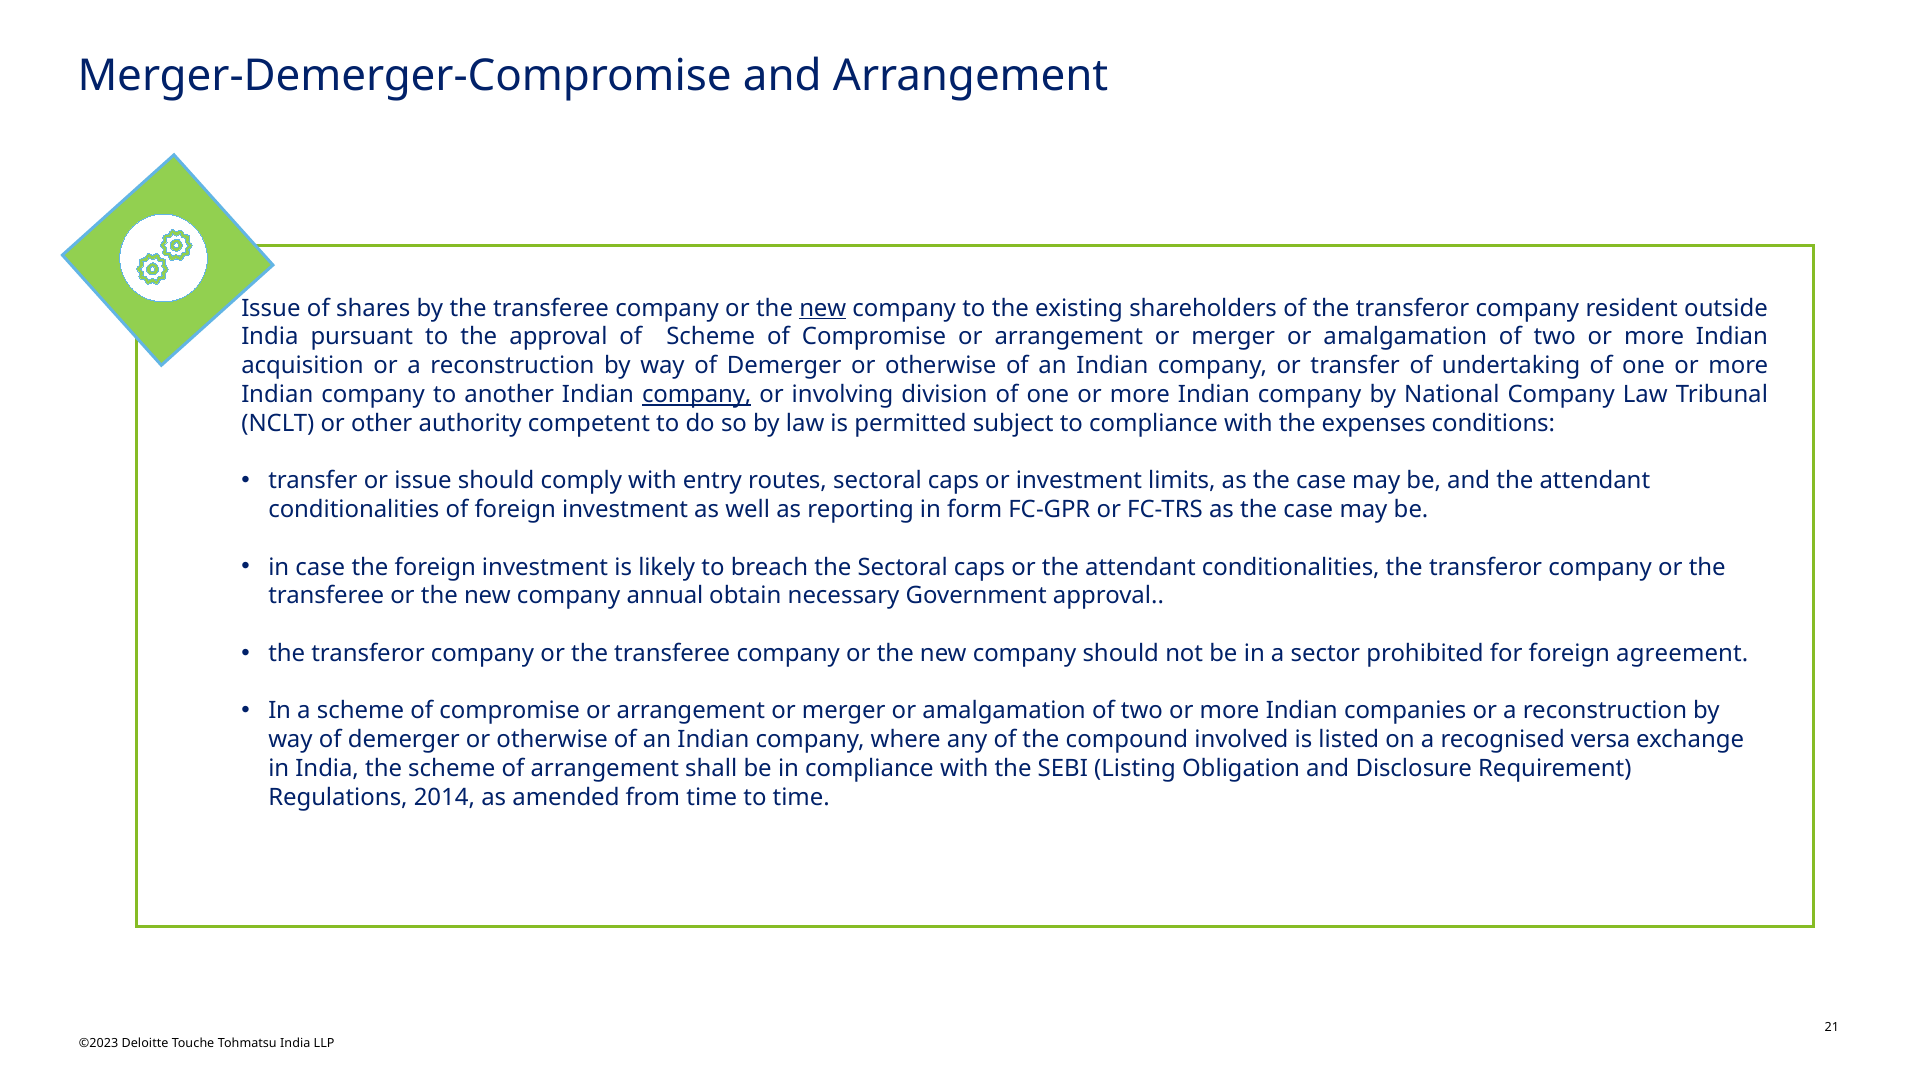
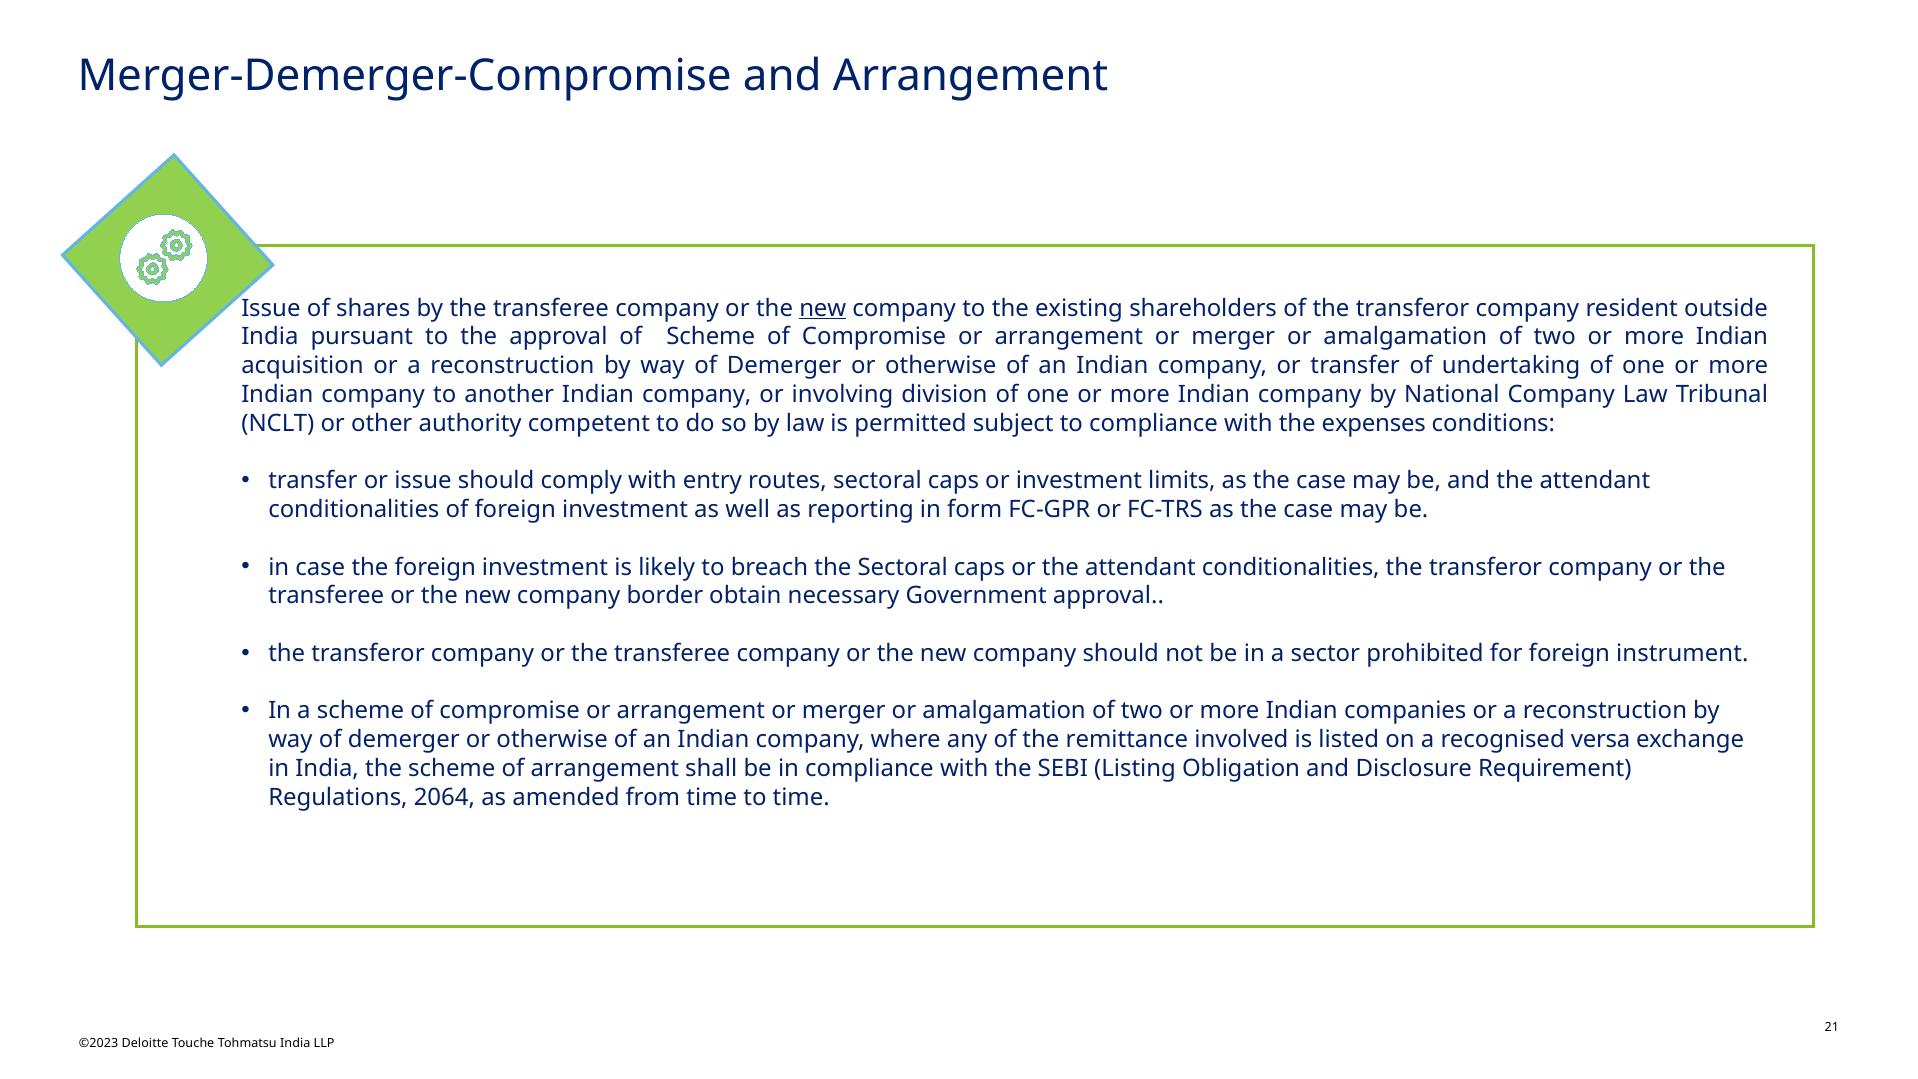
company at (697, 395) underline: present -> none
annual: annual -> border
agreement: agreement -> instrument
compound: compound -> remittance
2014: 2014 -> 2064
